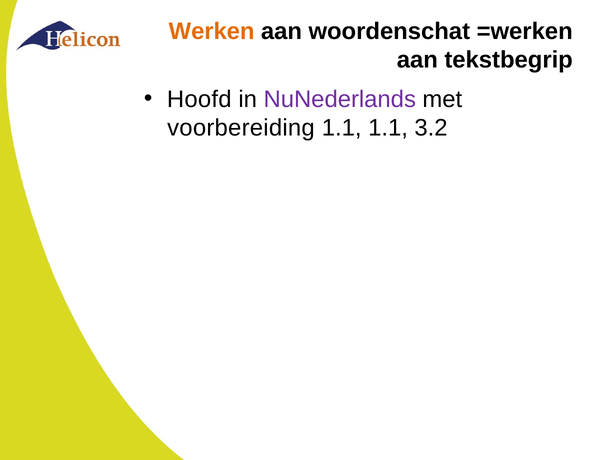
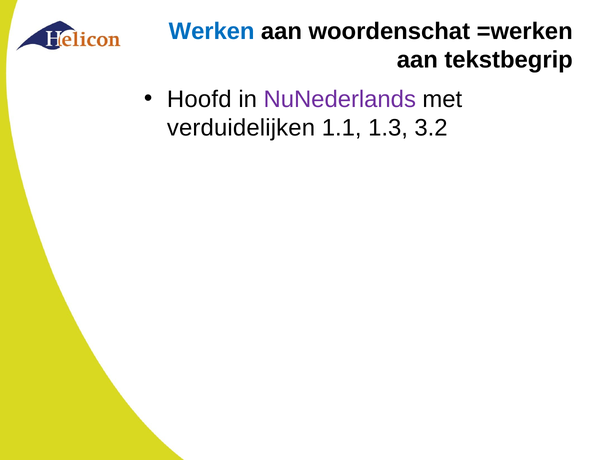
Werken colour: orange -> blue
voorbereiding: voorbereiding -> verduidelijken
1.1 1.1: 1.1 -> 1.3
